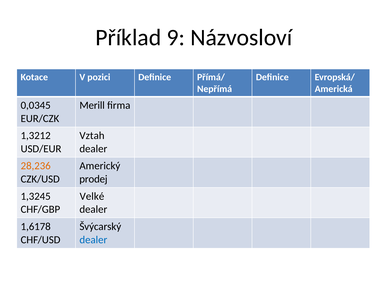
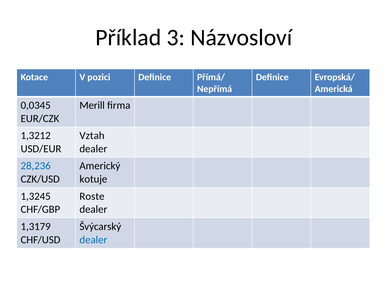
9: 9 -> 3
28,236 colour: orange -> blue
prodej: prodej -> kotuje
Velké: Velké -> Roste
1,6178: 1,6178 -> 1,3179
